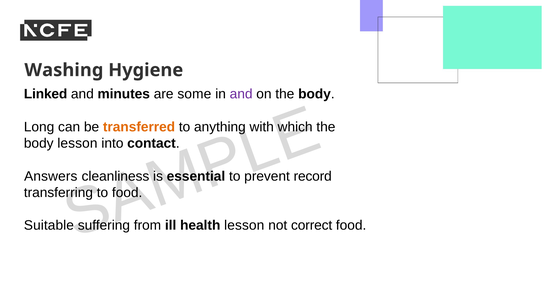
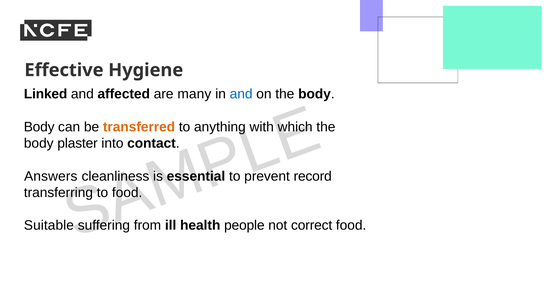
Washing: Washing -> Effective
minutes: minutes -> affected
some: some -> many
and at (241, 94) colour: purple -> blue
Long at (39, 127): Long -> Body
body lesson: lesson -> plaster
health lesson: lesson -> people
